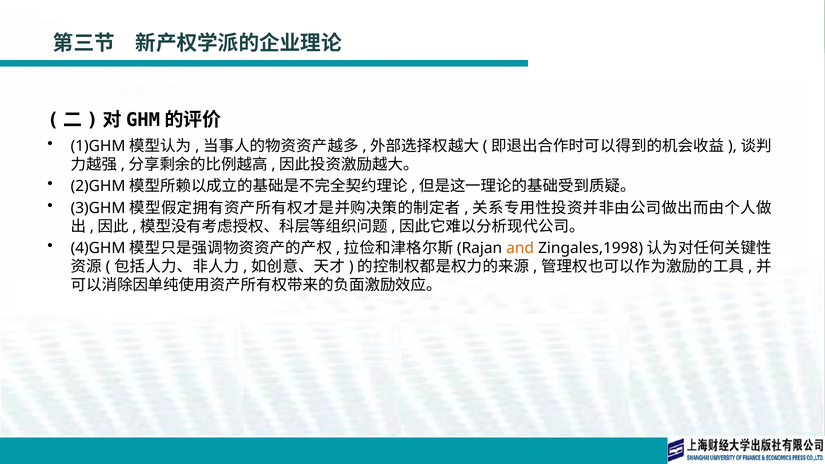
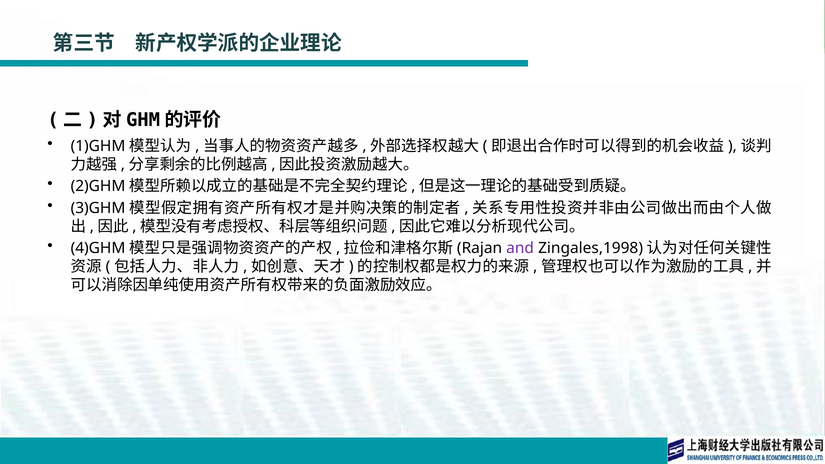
and colour: orange -> purple
